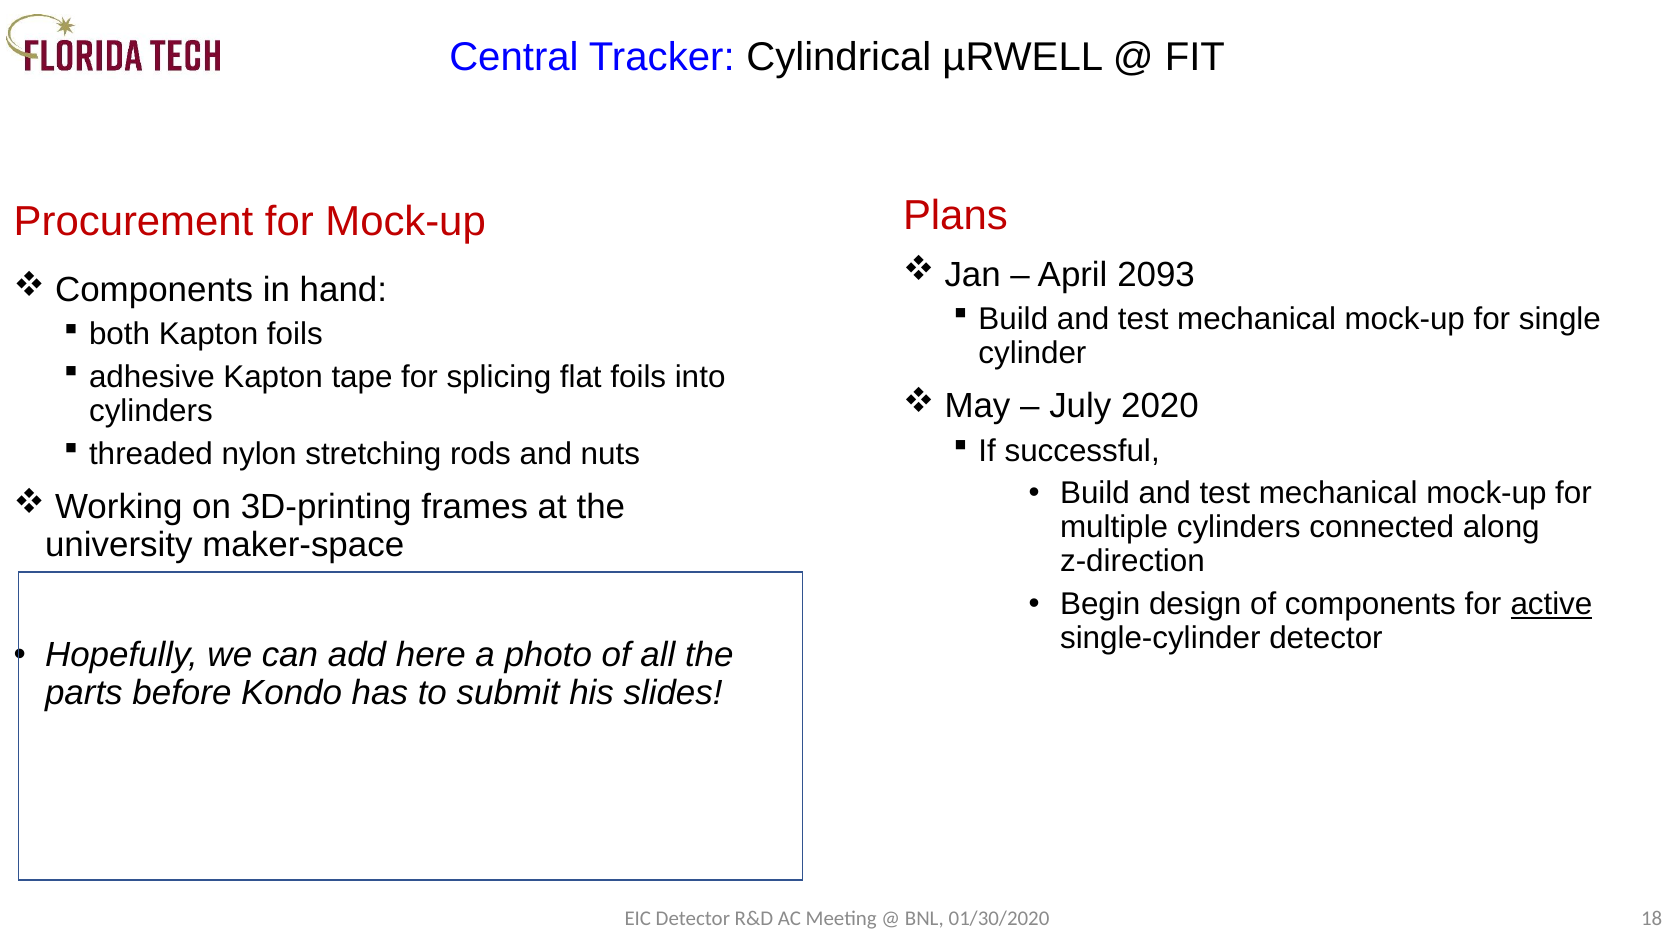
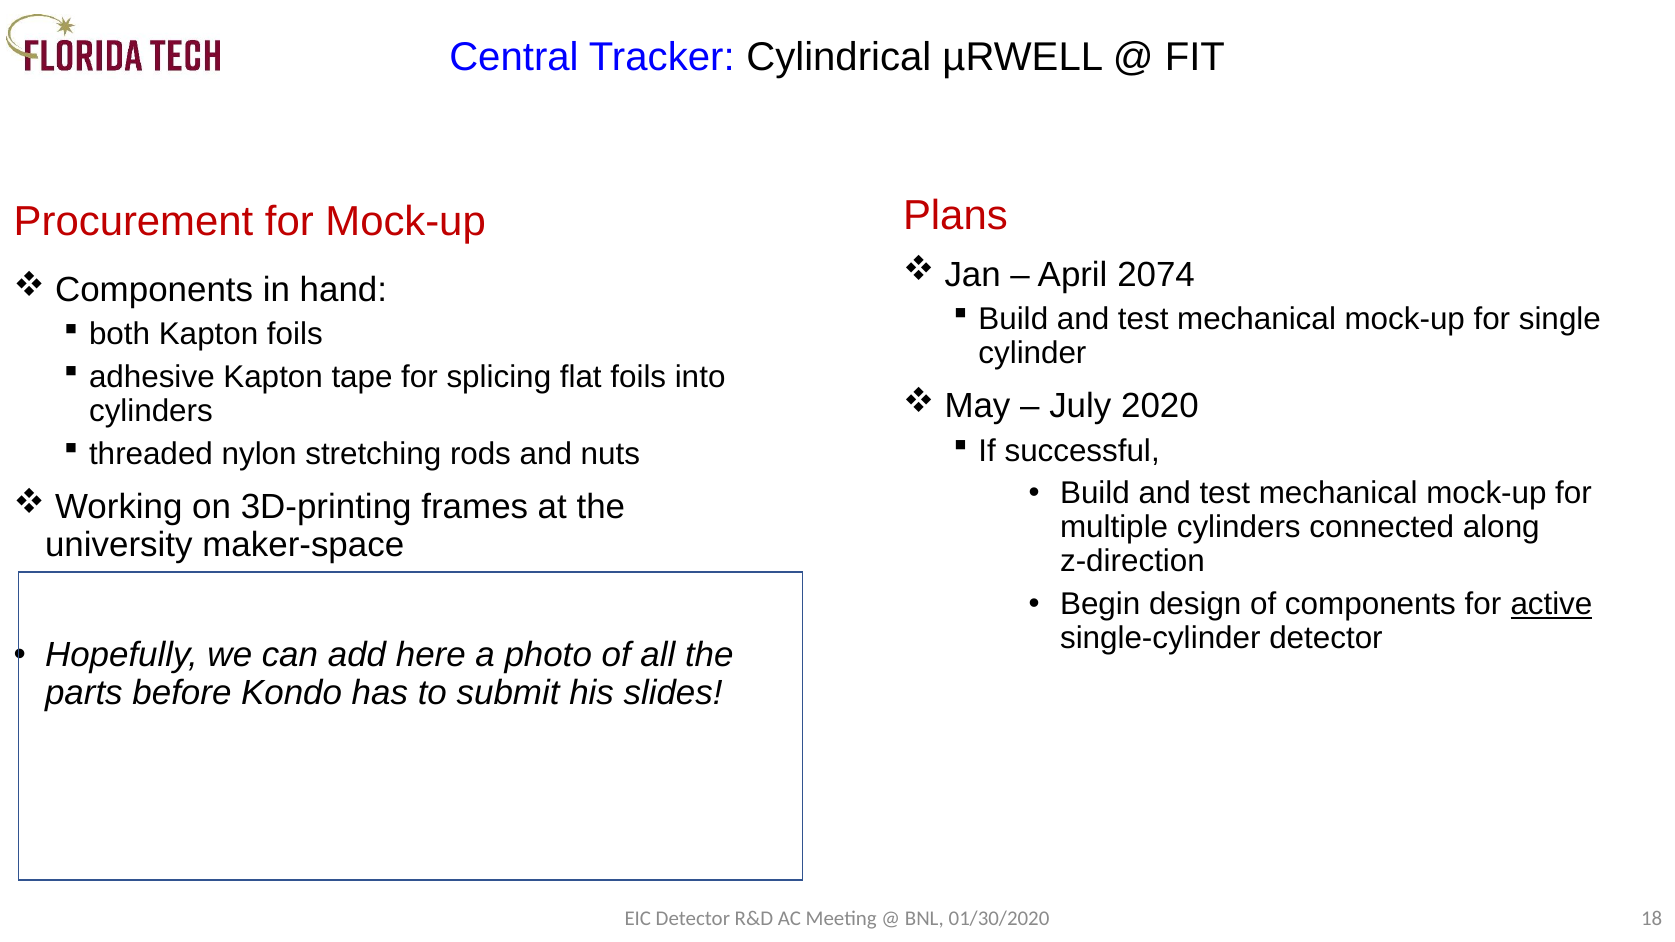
2093: 2093 -> 2074
